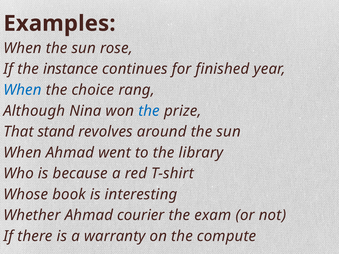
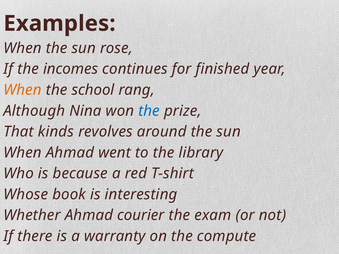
instance: instance -> incomes
When at (22, 90) colour: blue -> orange
choice: choice -> school
stand: stand -> kinds
